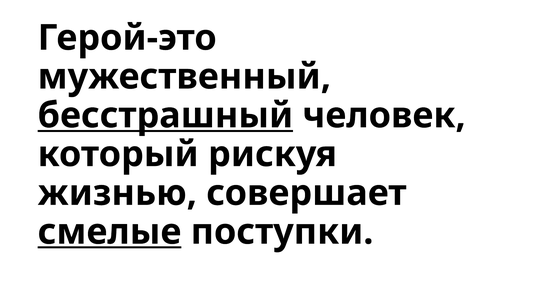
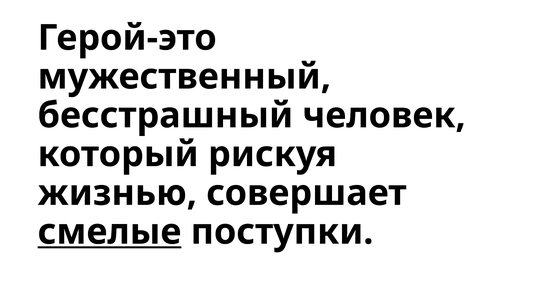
бесстрашный underline: present -> none
